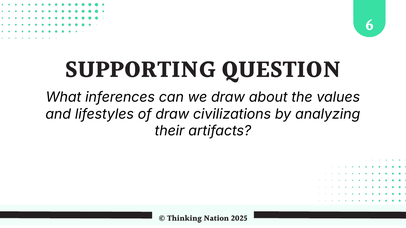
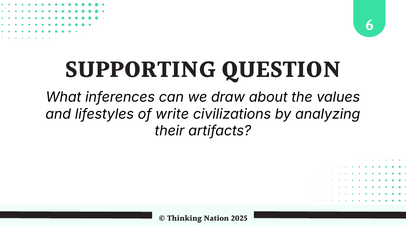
of draw: draw -> write
